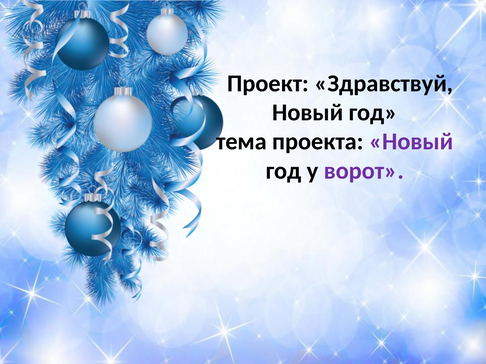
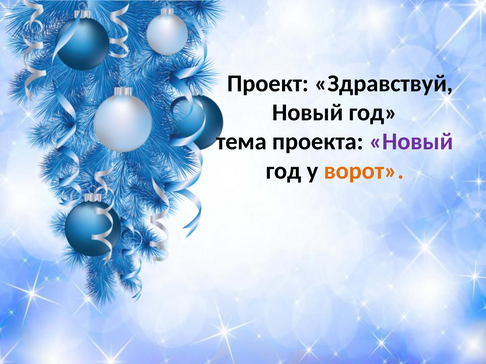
ворот colour: purple -> orange
